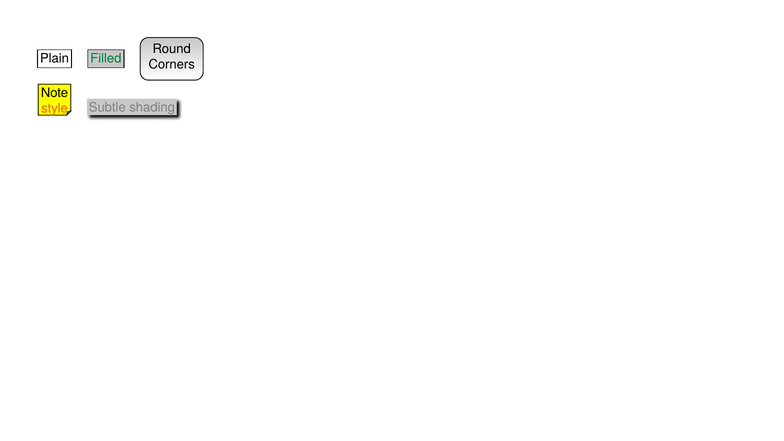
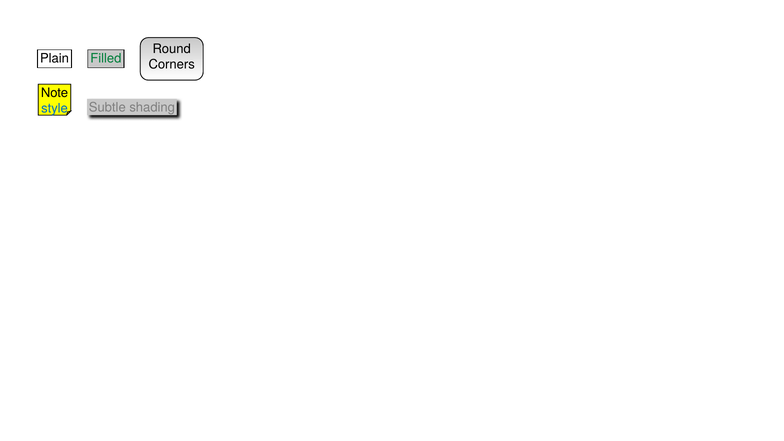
style colour: orange -> blue
